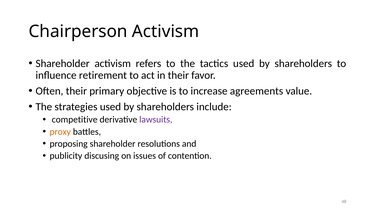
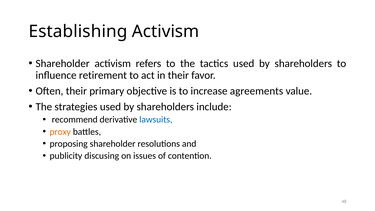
Chairperson: Chairperson -> Establishing
competitive: competitive -> recommend
lawsuits colour: purple -> blue
